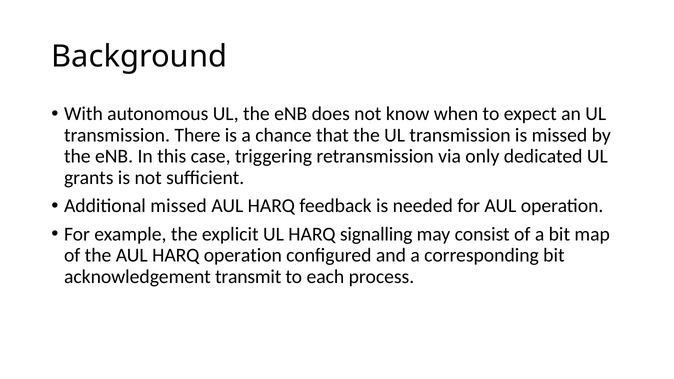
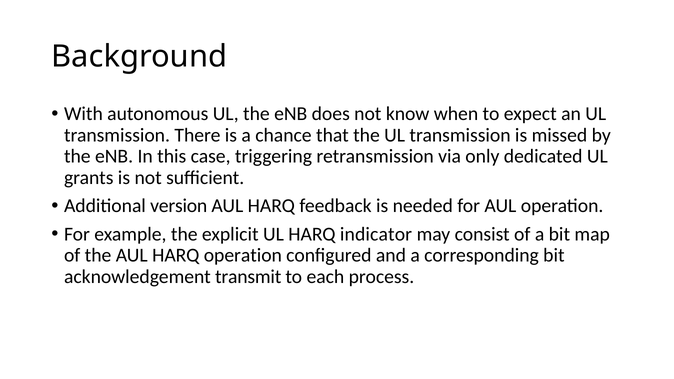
Additional missed: missed -> version
signalling: signalling -> indicator
